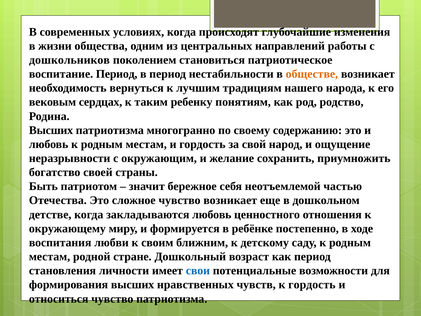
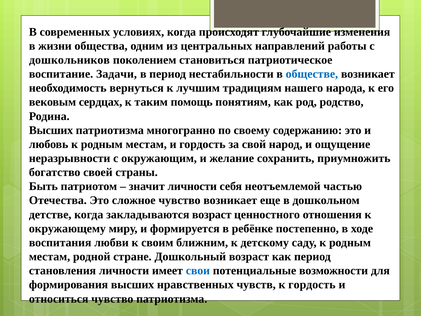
воспитание Период: Период -> Задачи
обществе colour: orange -> blue
ребенку: ребенку -> помощь
значит бережное: бережное -> личности
закладываются любовь: любовь -> возраст
